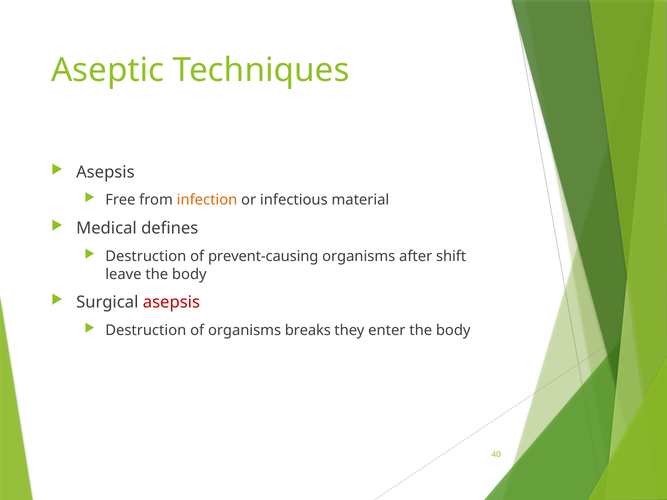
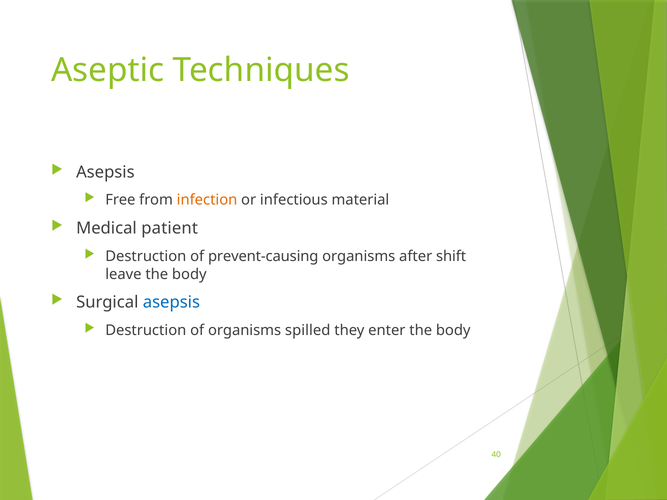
defines: defines -> patient
asepsis at (171, 303) colour: red -> blue
breaks: breaks -> spilled
